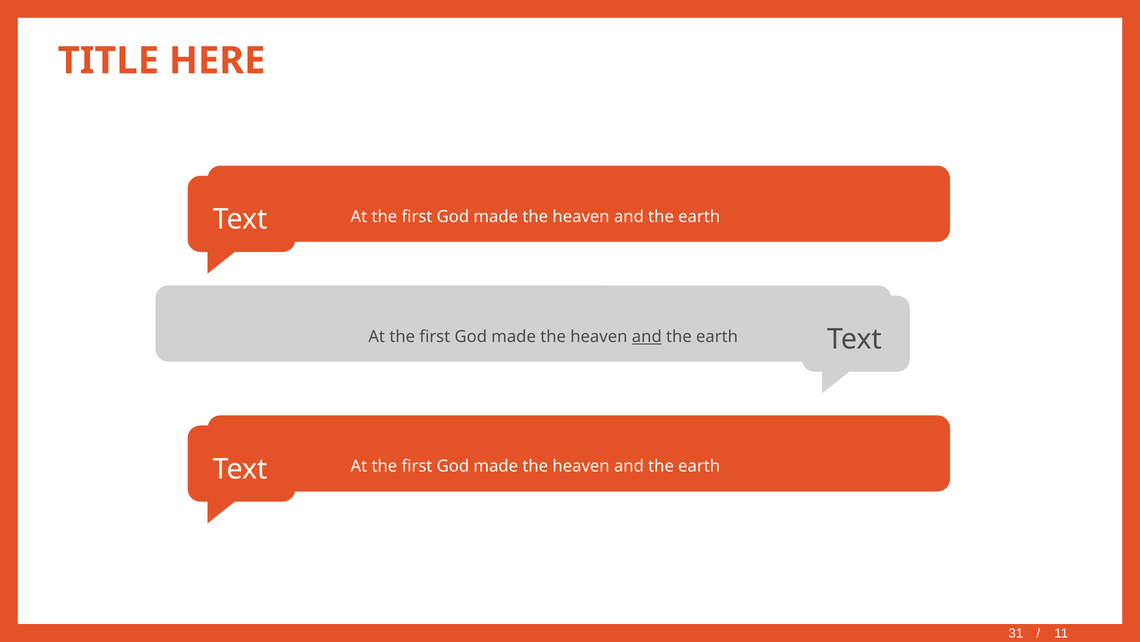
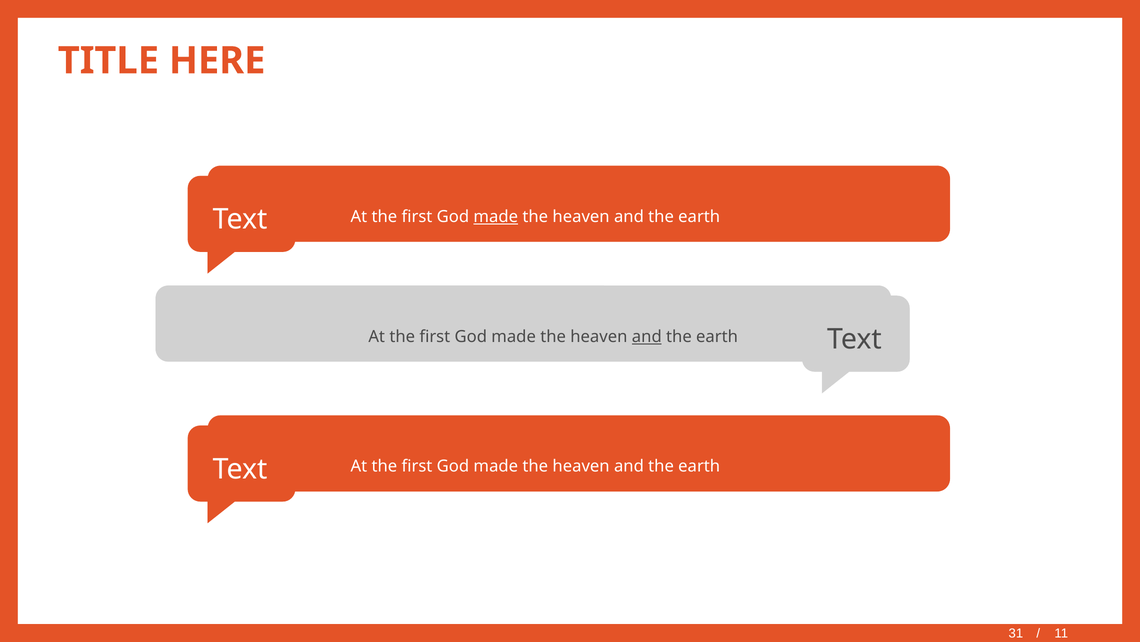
made at (496, 217) underline: none -> present
